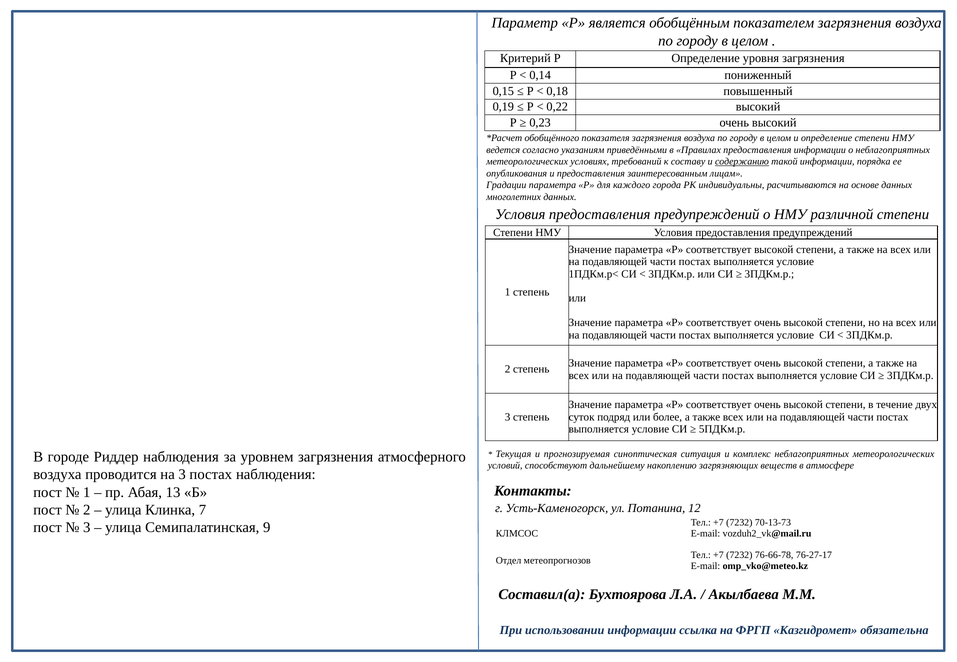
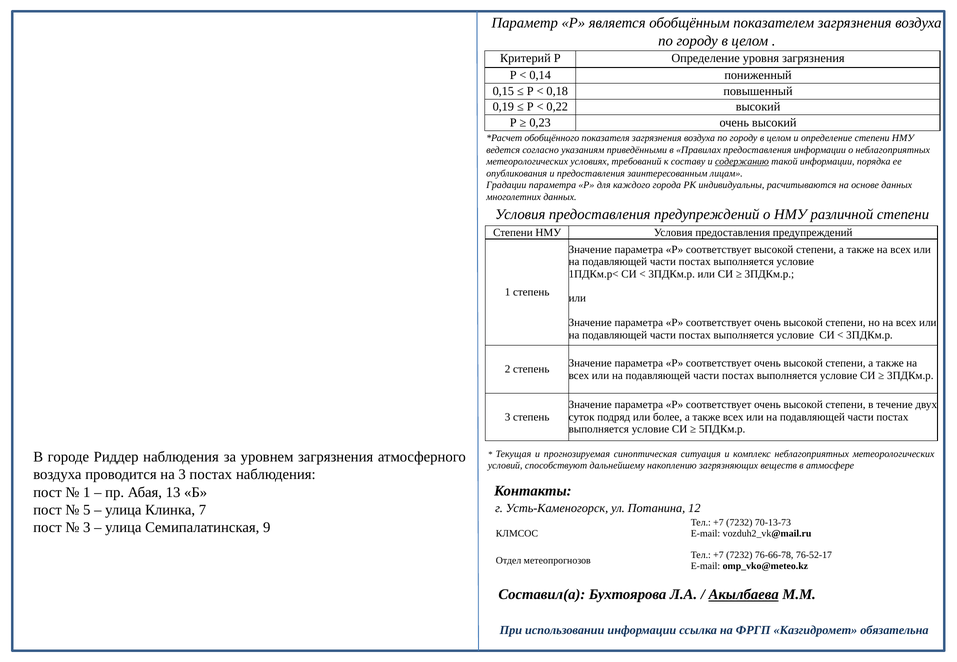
2 at (87, 510): 2 -> 5
76-27-17: 76-27-17 -> 76-52-17
Акылбаева underline: none -> present
